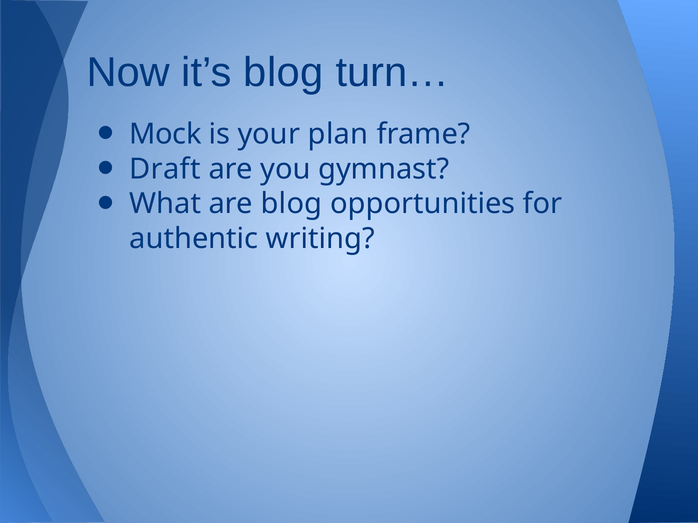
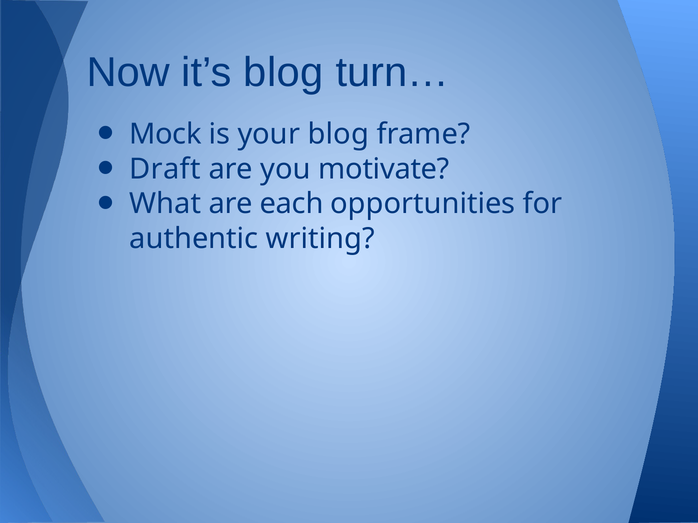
your plan: plan -> blog
gymnast: gymnast -> motivate
are blog: blog -> each
